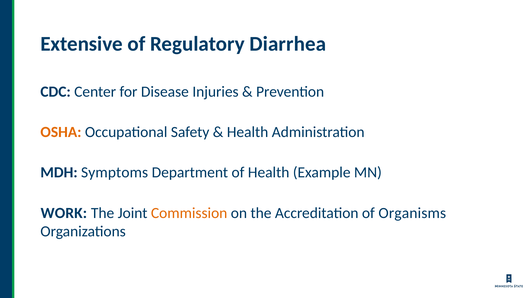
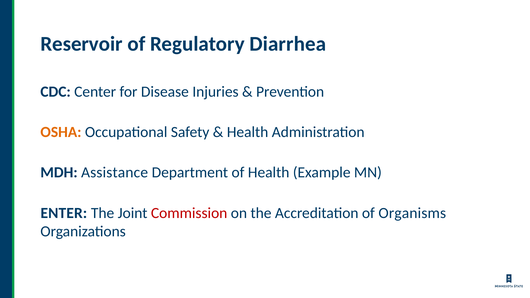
Extensive: Extensive -> Reservoir
Symptoms: Symptoms -> Assistance
WORK: WORK -> ENTER
Commission colour: orange -> red
